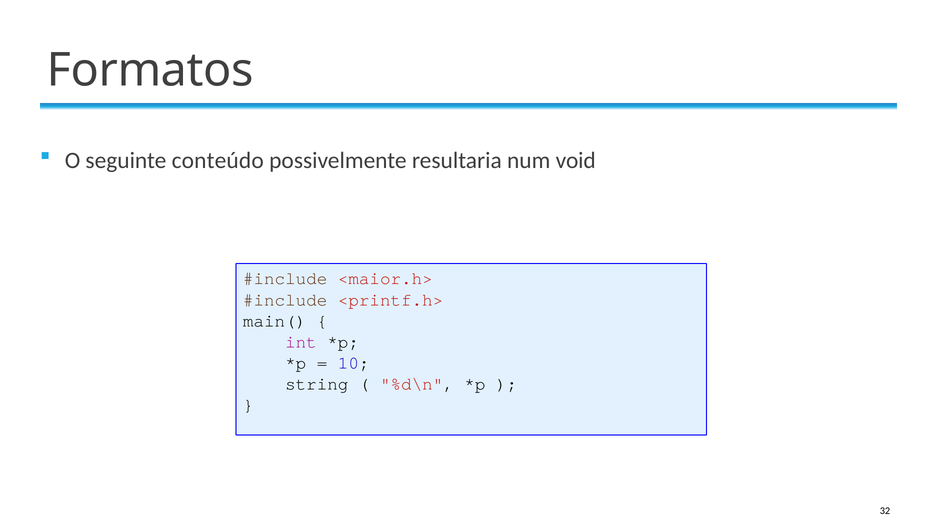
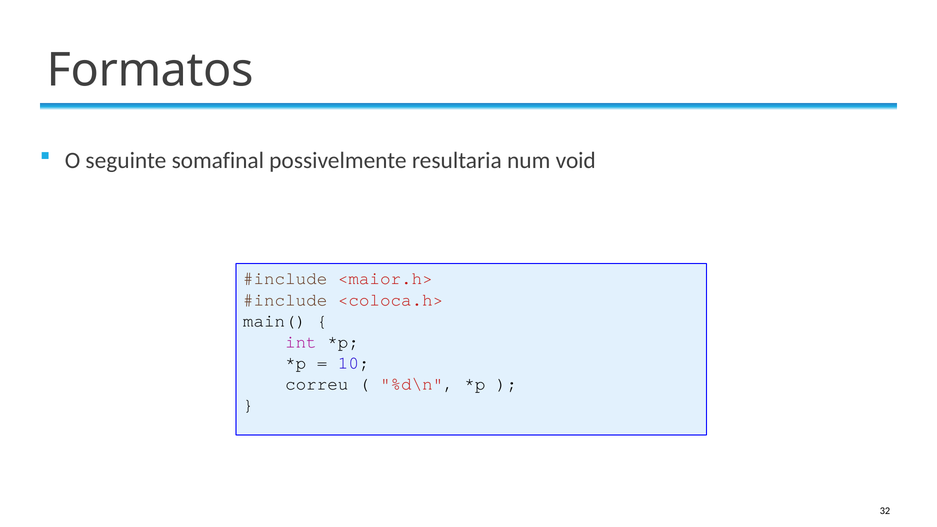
conteúdo: conteúdo -> somafinal
<printf.h>: <printf.h> -> <coloca.h>
string: string -> correu
